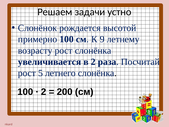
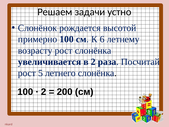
9: 9 -> 6
